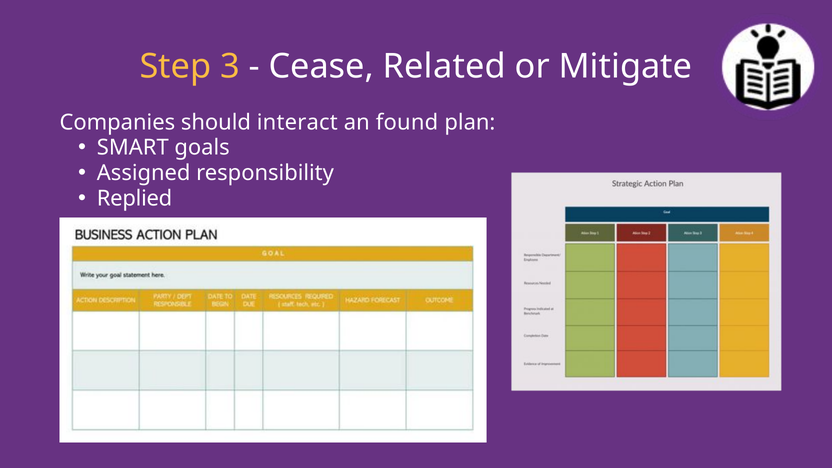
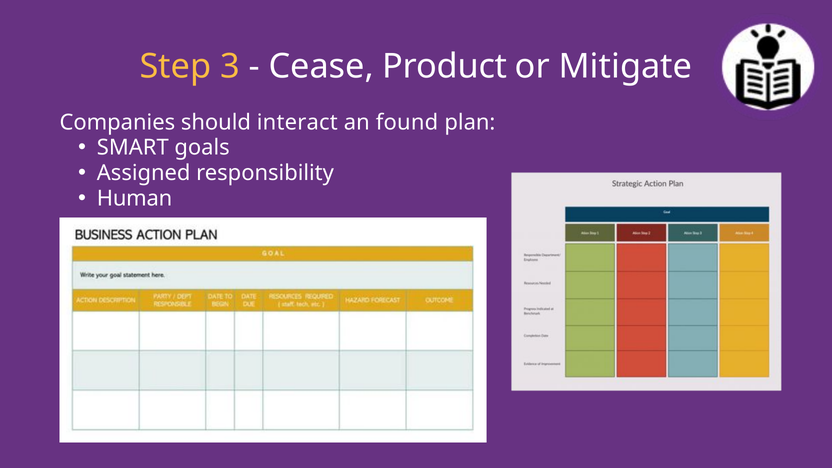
Related: Related -> Product
Replied: Replied -> Human
